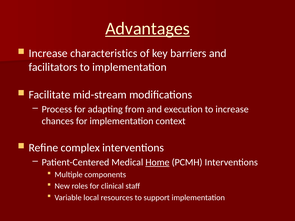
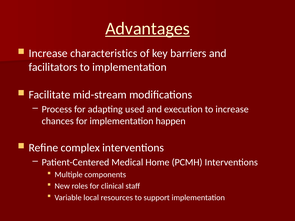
from: from -> used
context: context -> happen
Home underline: present -> none
